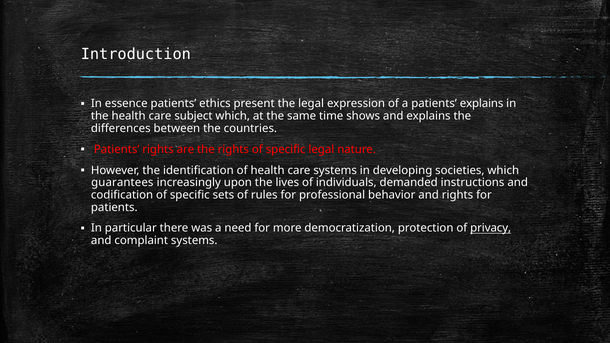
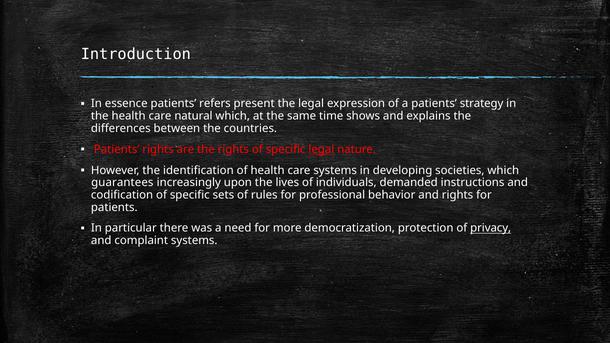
ethics: ethics -> refers
patients explains: explains -> strategy
subject: subject -> natural
legal at (321, 149) underline: none -> present
